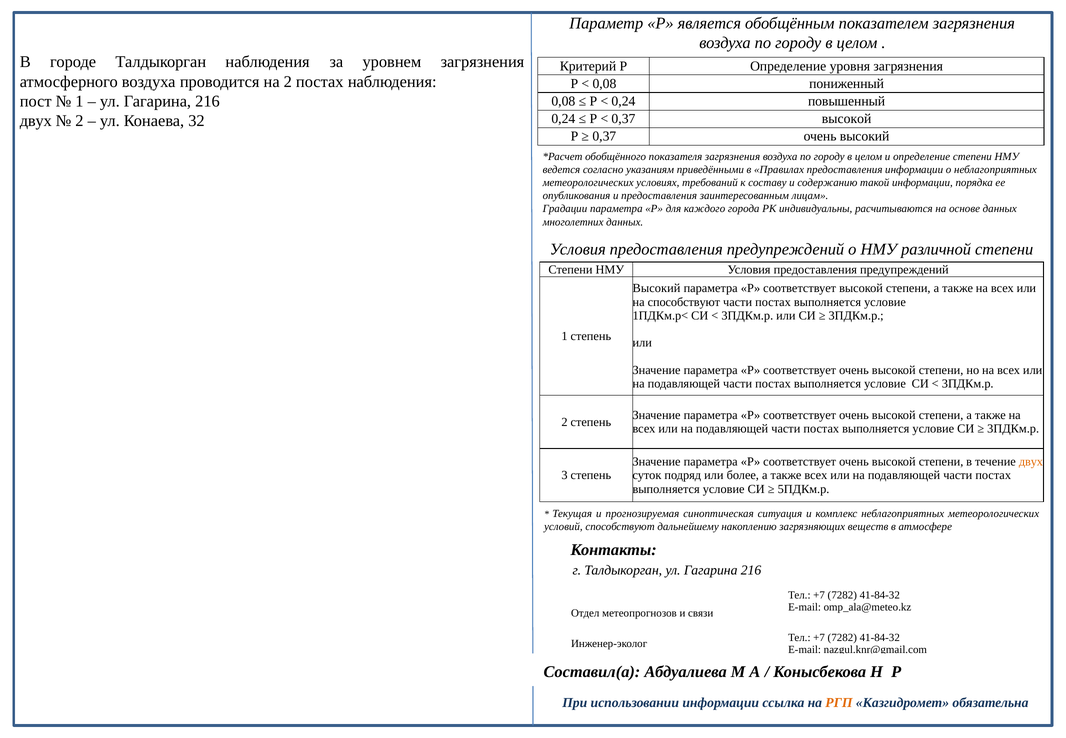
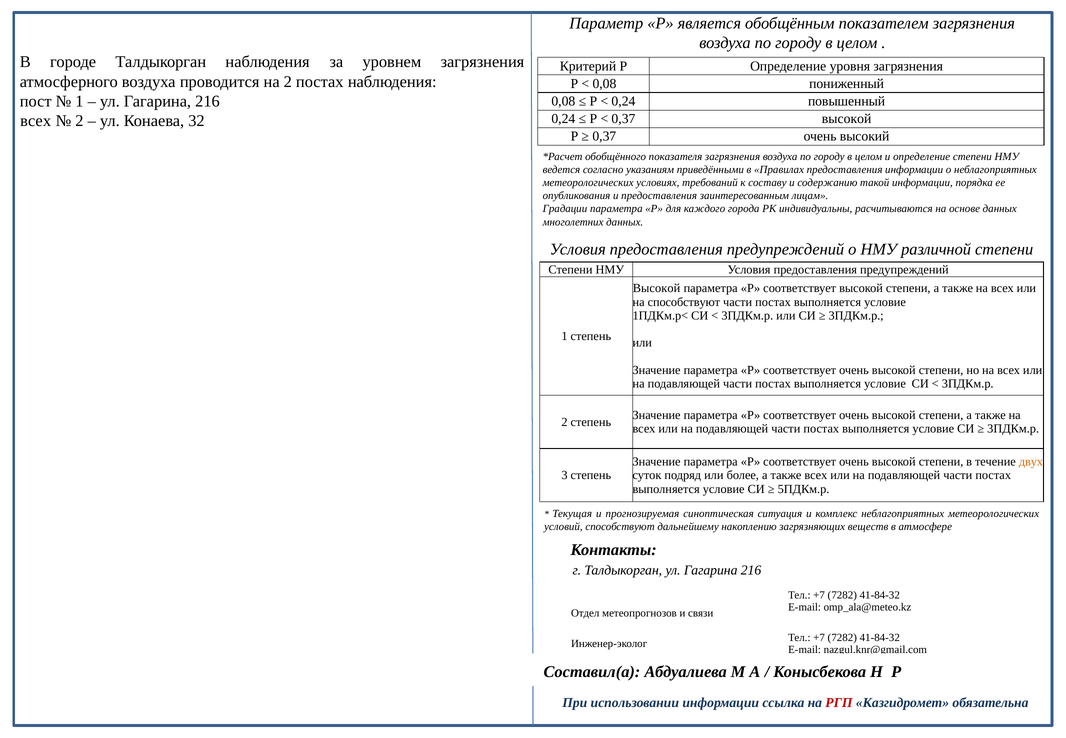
двух at (36, 121): двух -> всех
Высокий at (657, 288): Высокий -> Высокой
РГП colour: orange -> red
